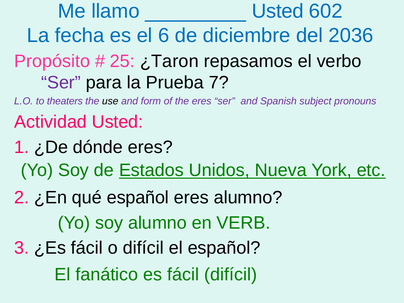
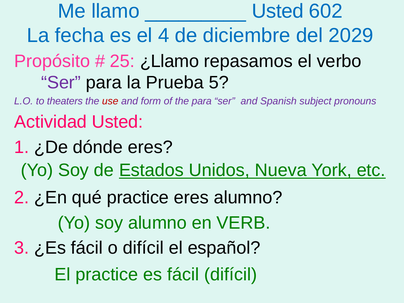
6: 6 -> 4
2036: 2036 -> 2029
¿Taron: ¿Taron -> ¿Llamo
7: 7 -> 5
use colour: black -> red
the eres: eres -> para
qué español: español -> practice
El fanático: fanático -> practice
